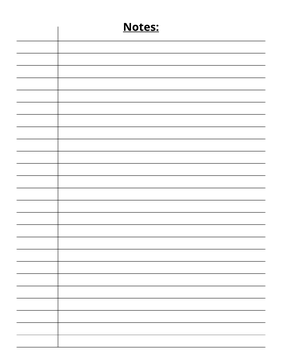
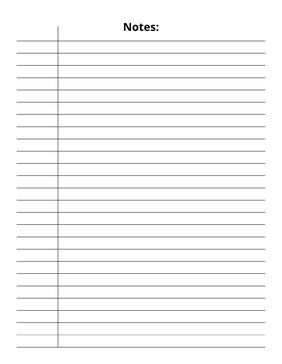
Notes underline: present -> none
